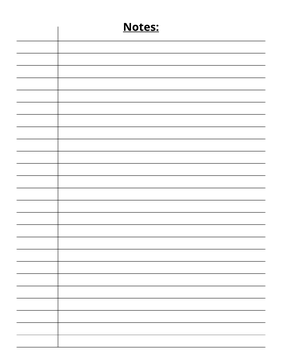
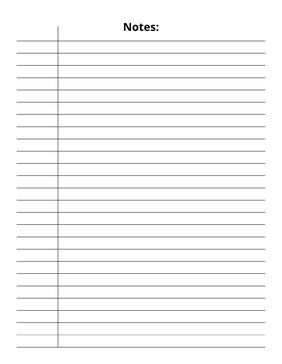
Notes underline: present -> none
